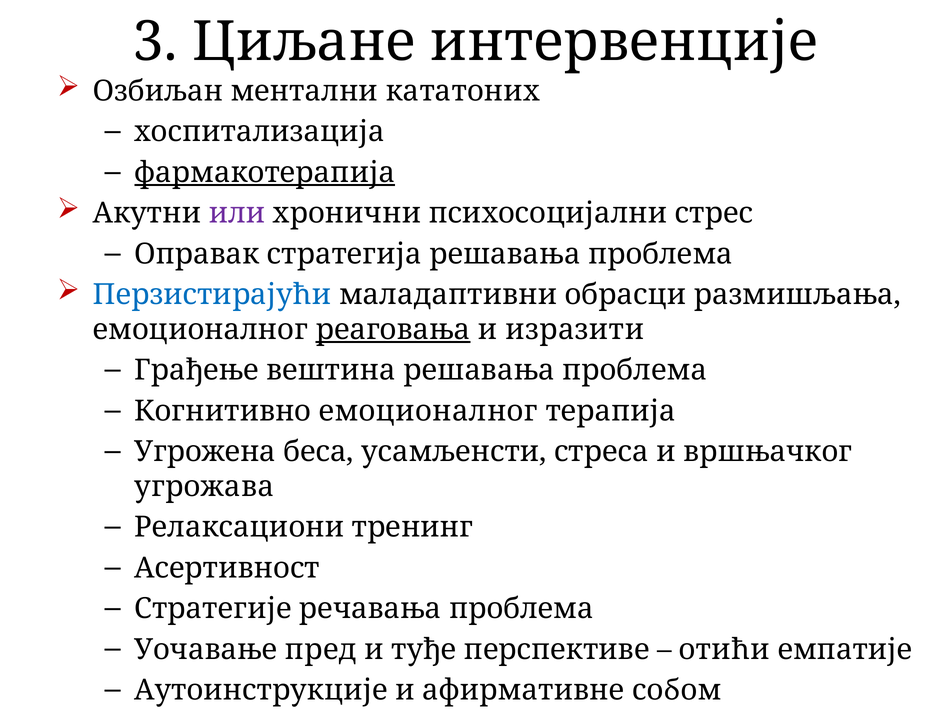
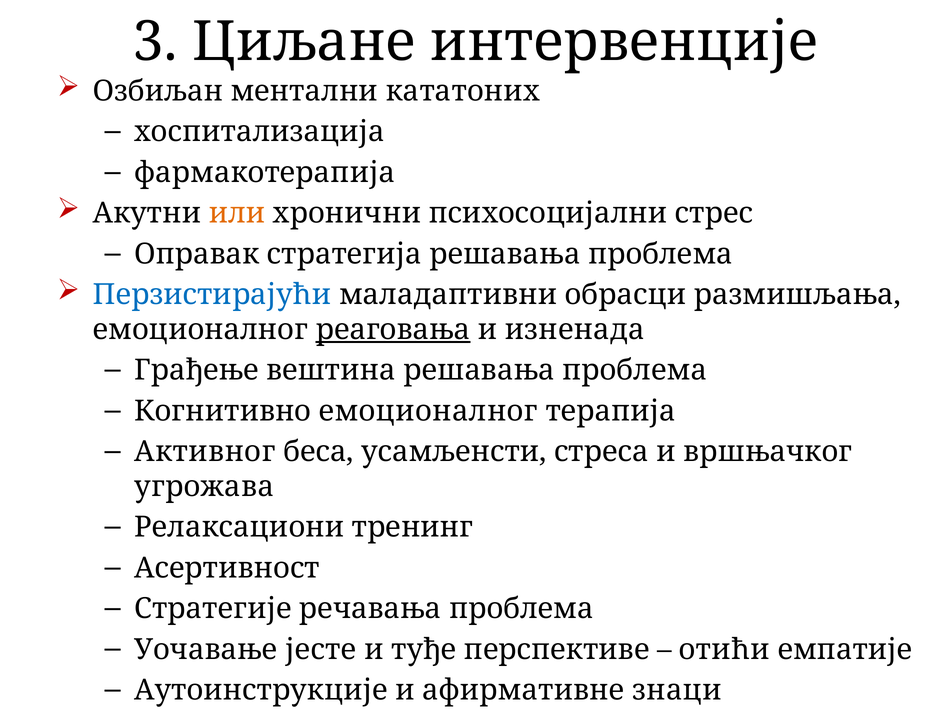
фармакотерапија underline: present -> none
или colour: purple -> orange
изразити: изразити -> изненада
Угрожена: Угрожена -> Активног
пред: пред -> јесте
собом: собом -> знаци
